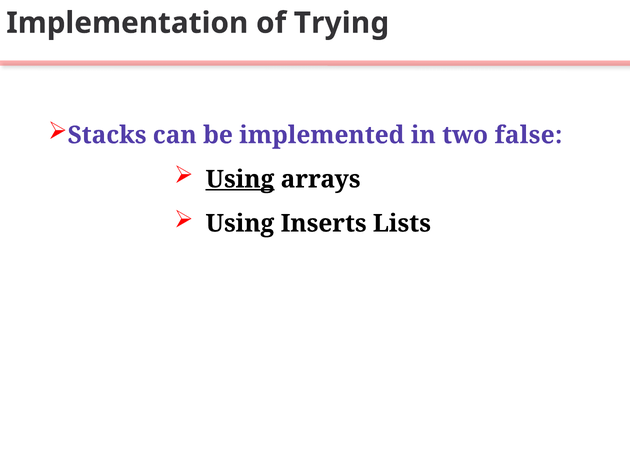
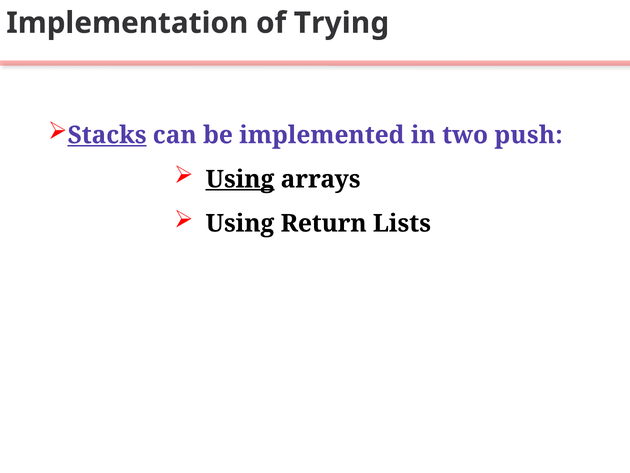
Stacks underline: none -> present
false: false -> push
Inserts: Inserts -> Return
